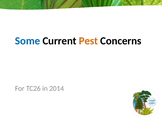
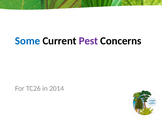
Pest colour: orange -> purple
